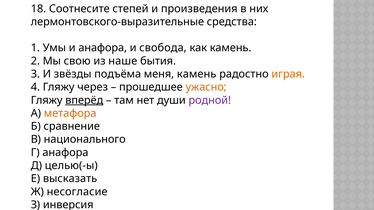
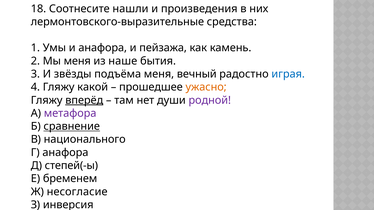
степей: степей -> нашли
свобода: свобода -> пейзажа
Мы свою: свою -> меня
меня камень: камень -> вечный
играя colour: orange -> blue
через: через -> какой
метафора colour: orange -> purple
сравнение underline: none -> present
целью(-ы: целью(-ы -> степей(-ы
высказать: высказать -> бременем
